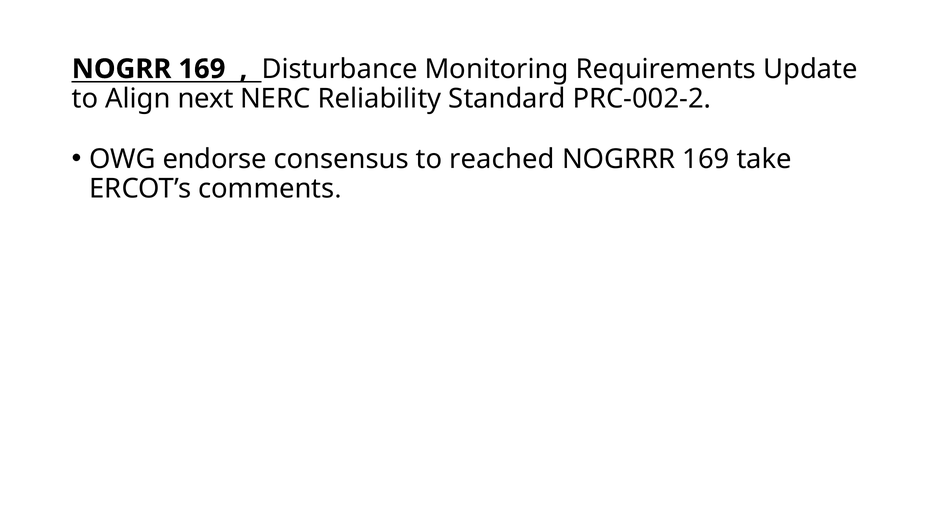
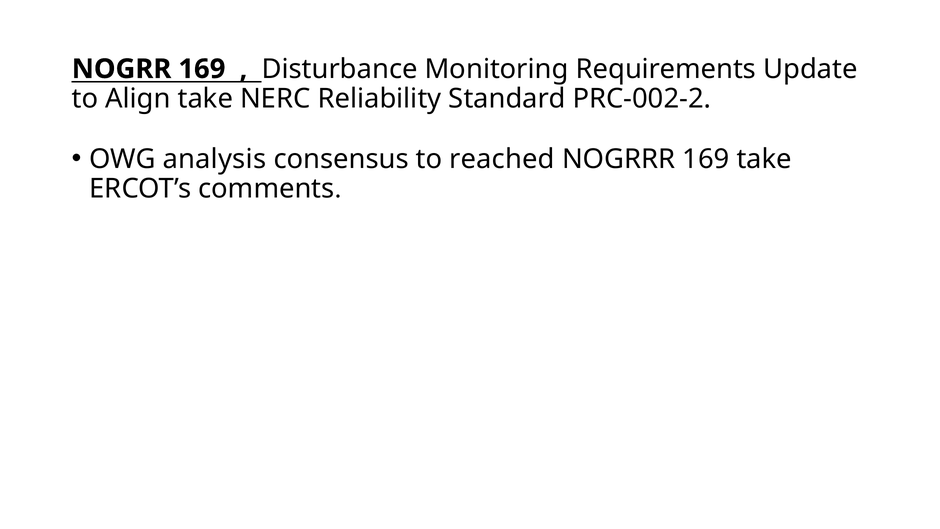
Align next: next -> take
endorse: endorse -> analysis
